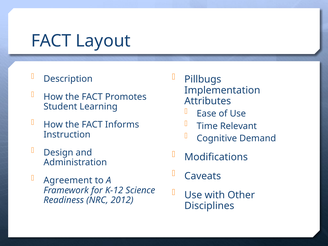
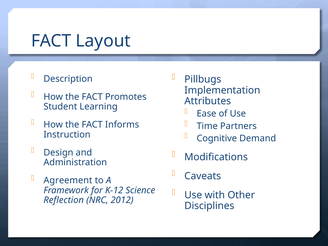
Relevant: Relevant -> Partners
Readiness: Readiness -> Reflection
